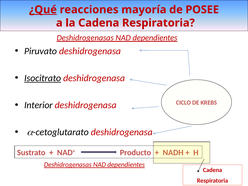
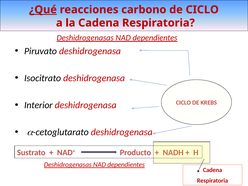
mayoría: mayoría -> carbono
de POSEE: POSEE -> CICLO
Isocitrato underline: present -> none
